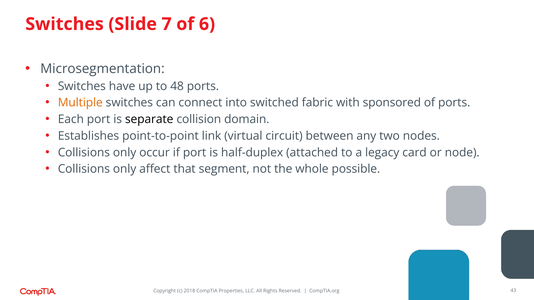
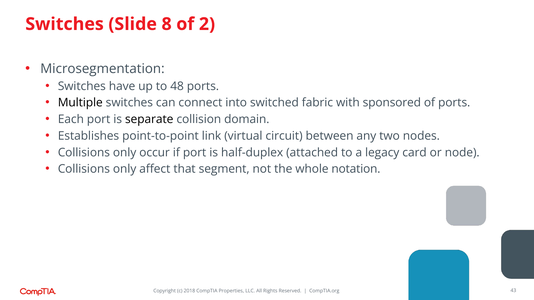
7: 7 -> 8
6: 6 -> 2
Multiple colour: orange -> black
possible: possible -> notation
